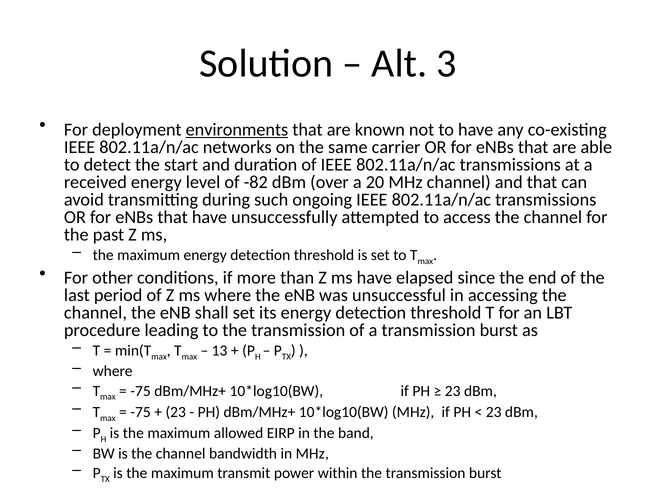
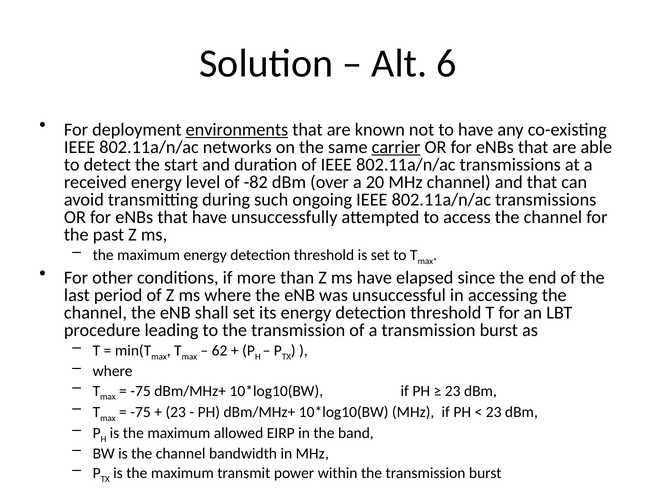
3: 3 -> 6
carrier underline: none -> present
13: 13 -> 62
